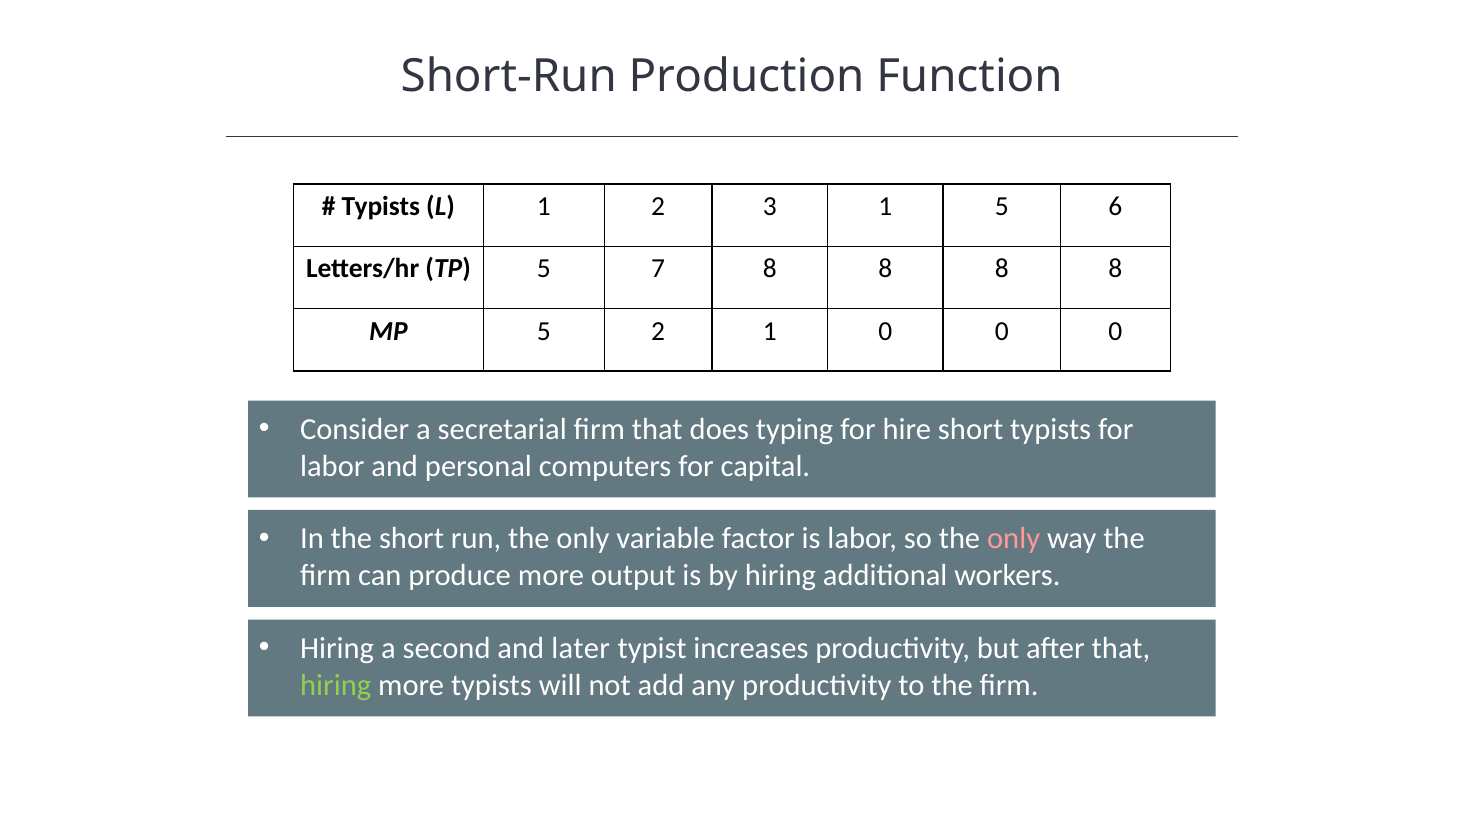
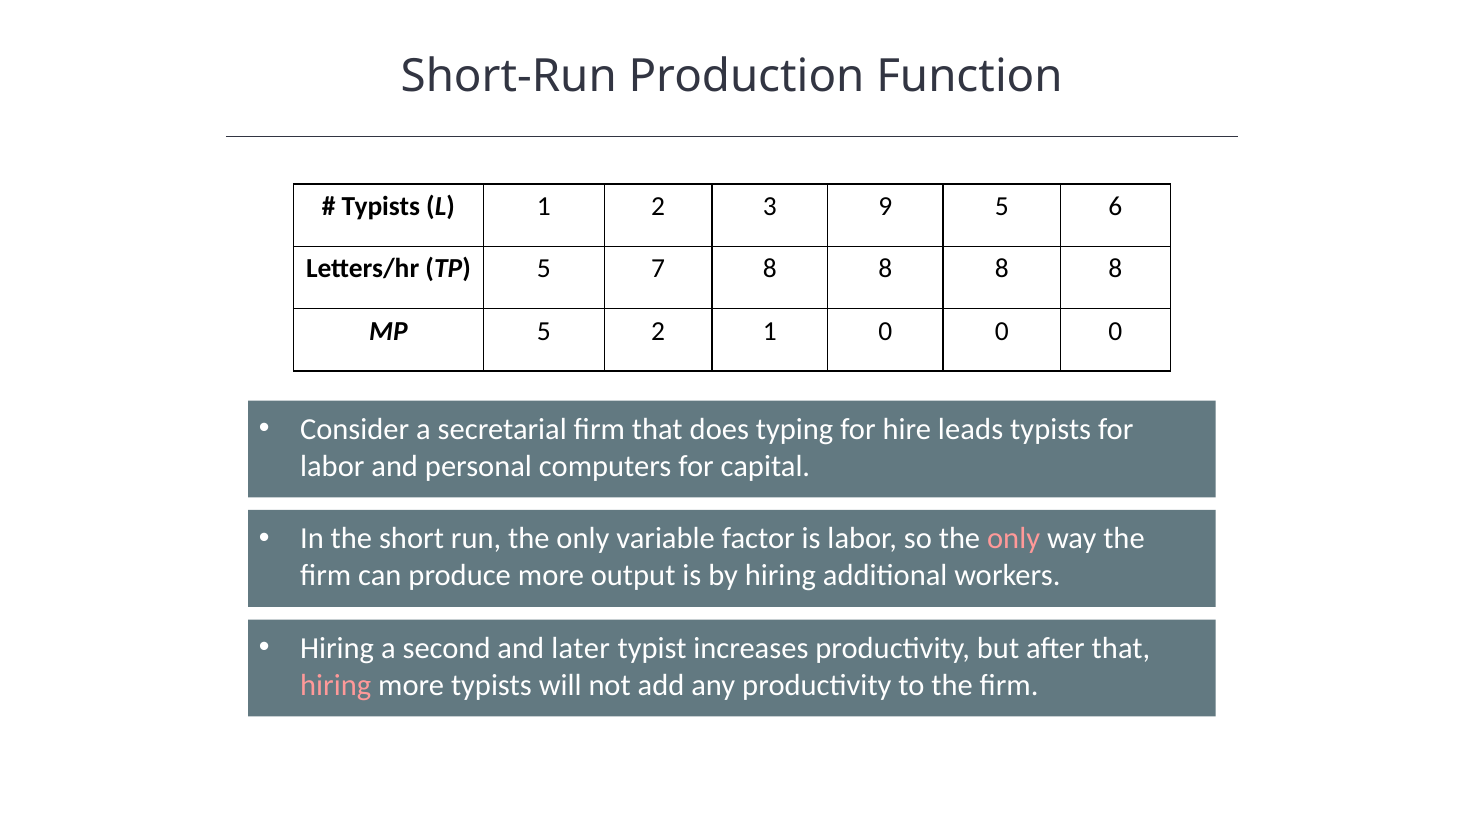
3 1: 1 -> 9
hire short: short -> leads
hiring at (336, 685) colour: light green -> pink
